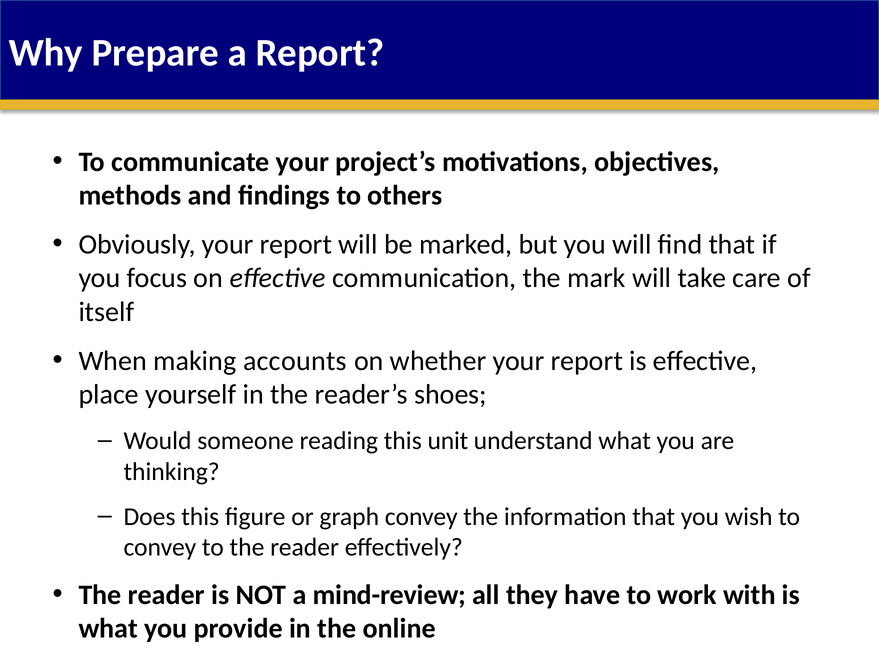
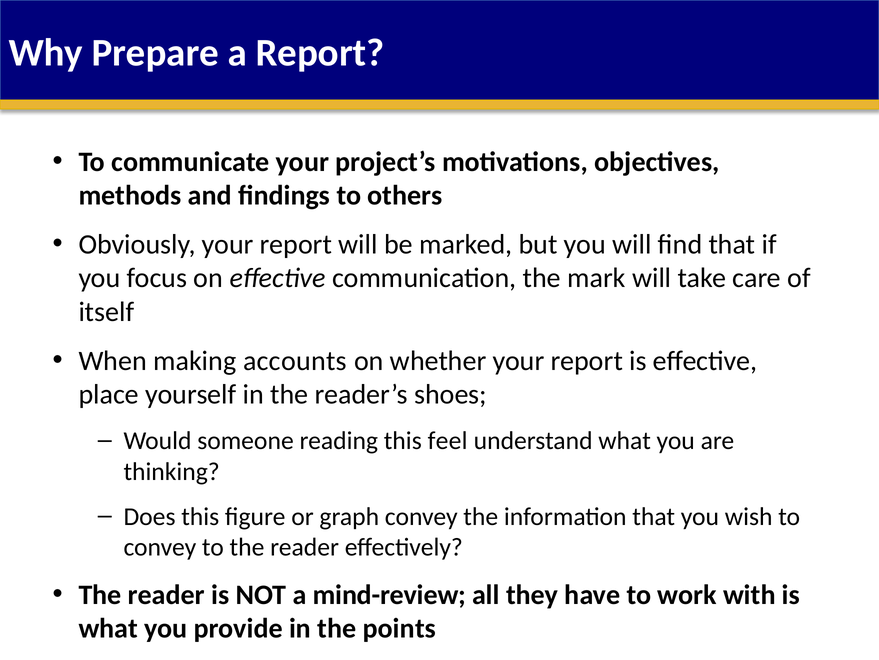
unit: unit -> feel
online: online -> points
